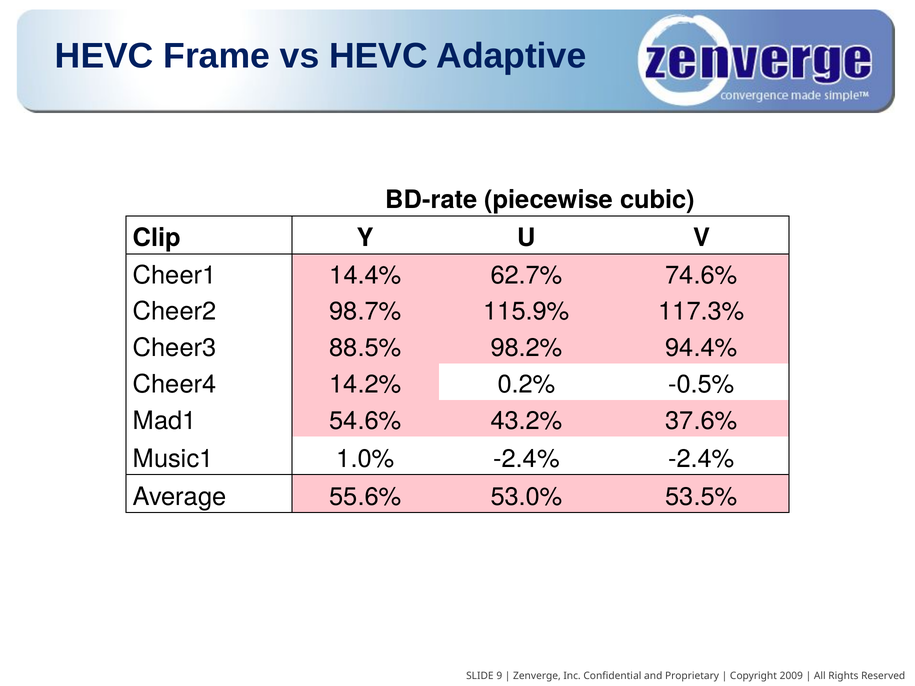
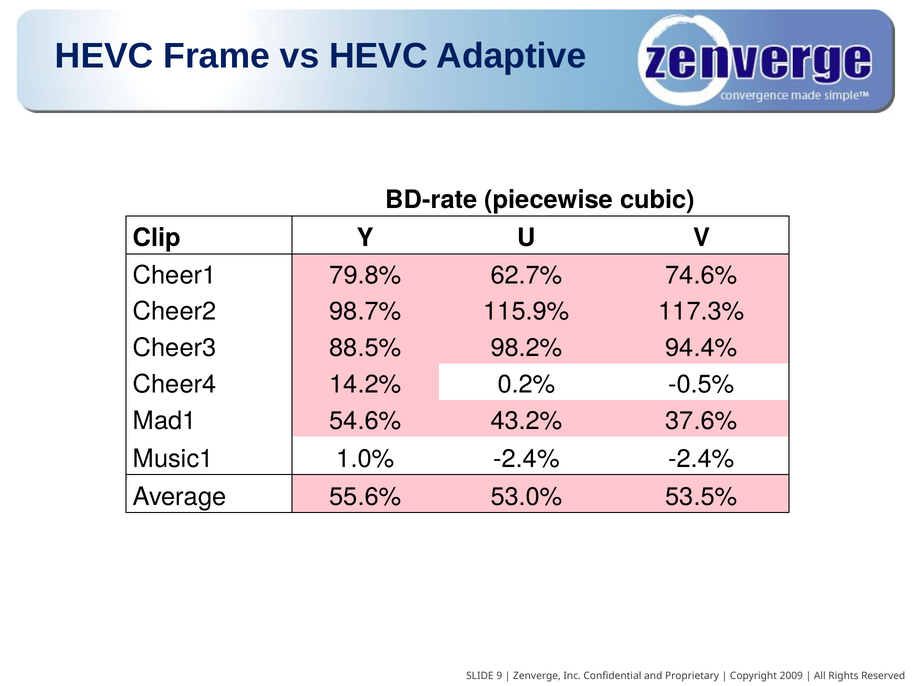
14.4%: 14.4% -> 79.8%
